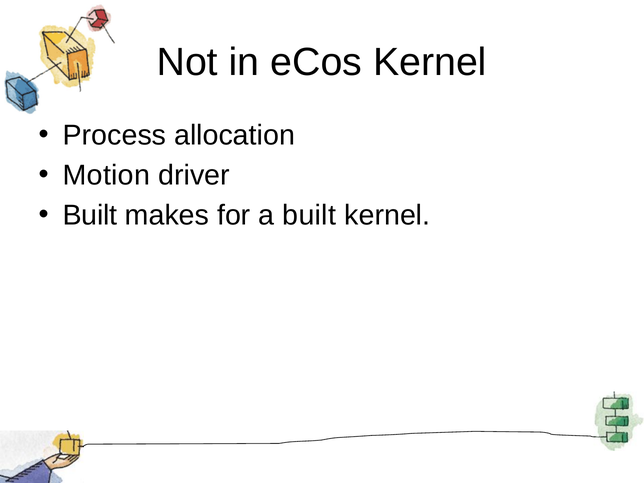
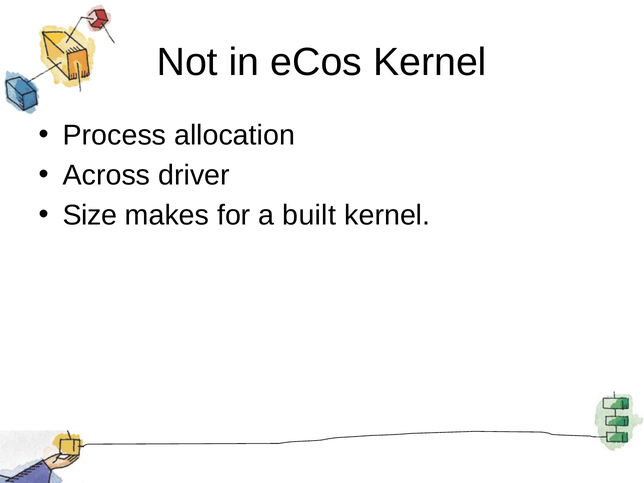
Motion: Motion -> Across
Built at (90, 215): Built -> Size
